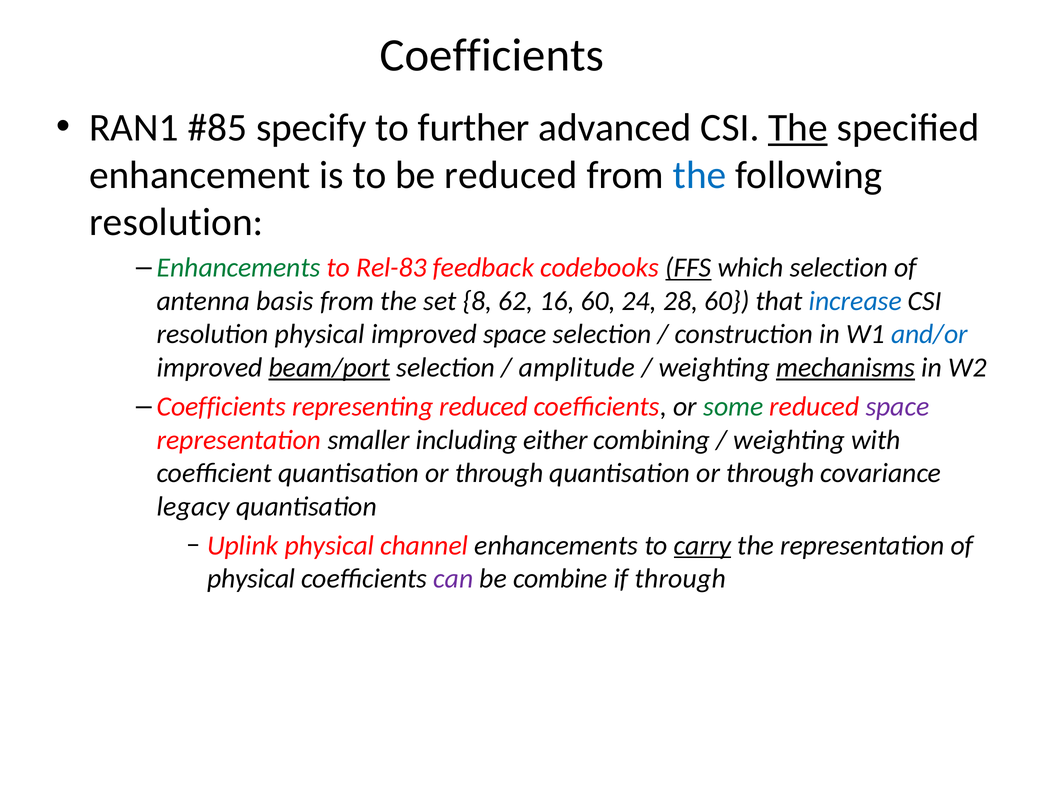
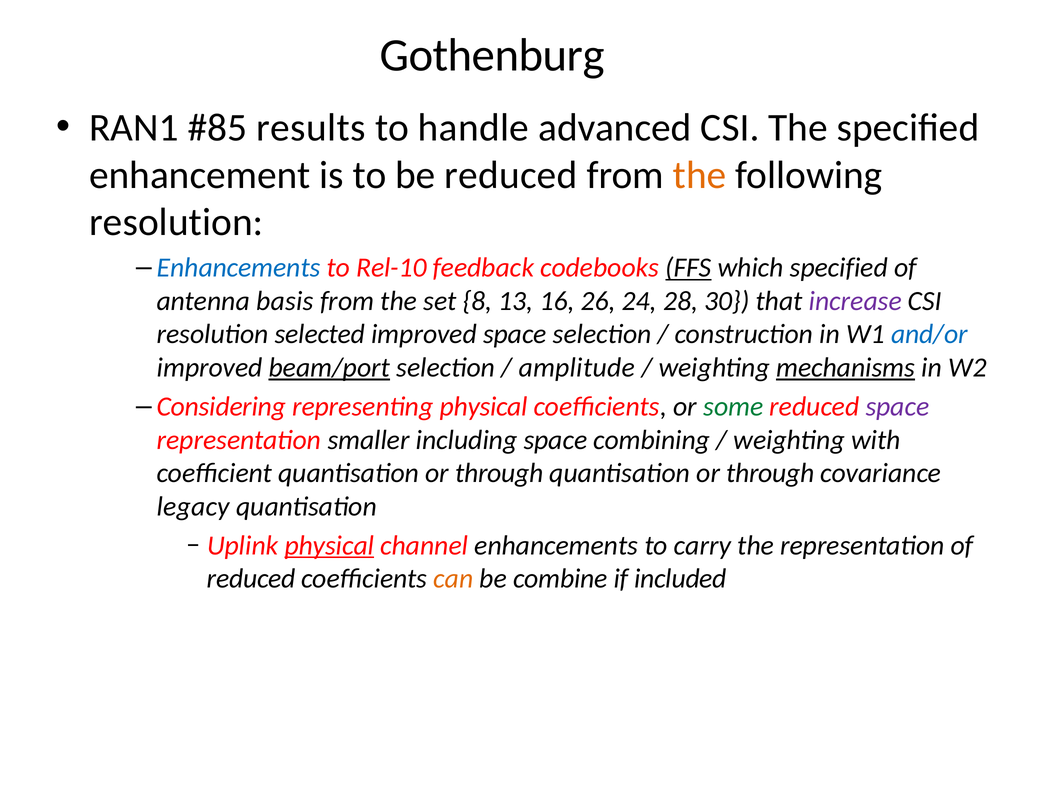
Coefficients at (492, 55): Coefficients -> Gothenburg
specify: specify -> results
further: further -> handle
The at (798, 128) underline: present -> none
the at (700, 175) colour: blue -> orange
Enhancements at (239, 268) colour: green -> blue
Rel-83: Rel-83 -> Rel-10
which selection: selection -> specified
62: 62 -> 13
16 60: 60 -> 26
28 60: 60 -> 30
increase colour: blue -> purple
resolution physical: physical -> selected
Coefficients at (221, 407): Coefficients -> Considering
representing reduced: reduced -> physical
including either: either -> space
physical at (329, 546) underline: none -> present
carry underline: present -> none
physical at (251, 579): physical -> reduced
can colour: purple -> orange
if through: through -> included
